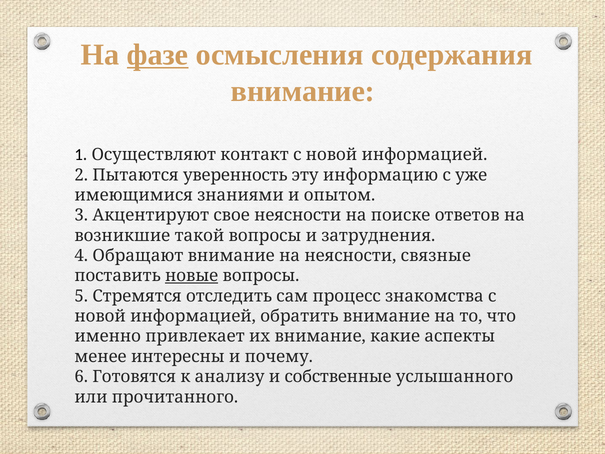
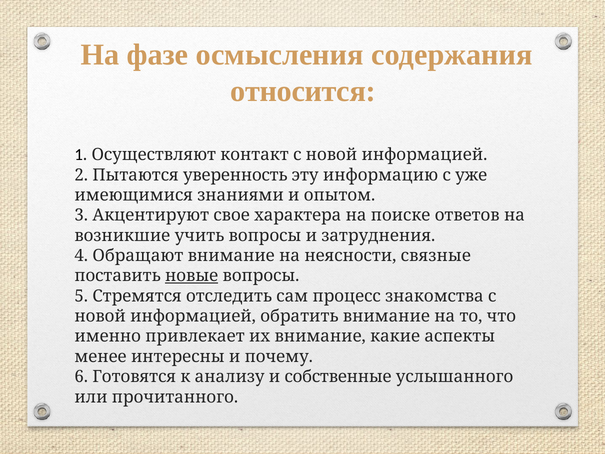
фазе underline: present -> none
внимание at (303, 91): внимание -> относится
свое неясности: неясности -> характера
такой: такой -> учить
